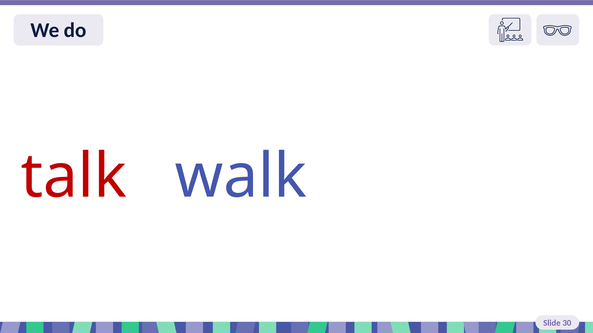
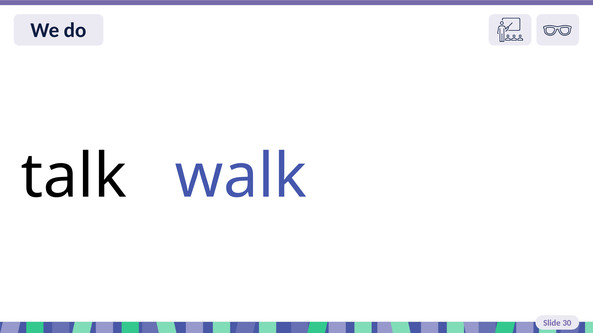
talk colour: red -> black
